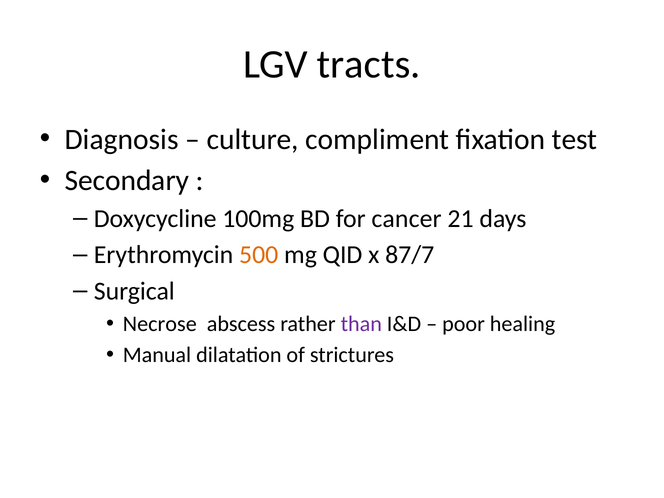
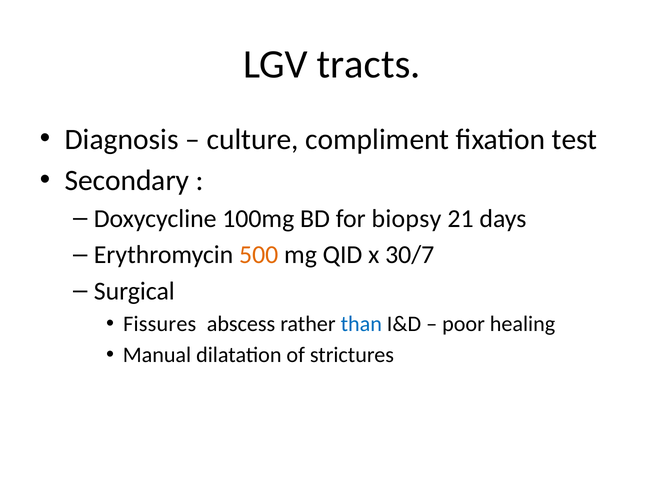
cancer: cancer -> biopsy
87/7: 87/7 -> 30/7
Necrose: Necrose -> Fissures
than colour: purple -> blue
